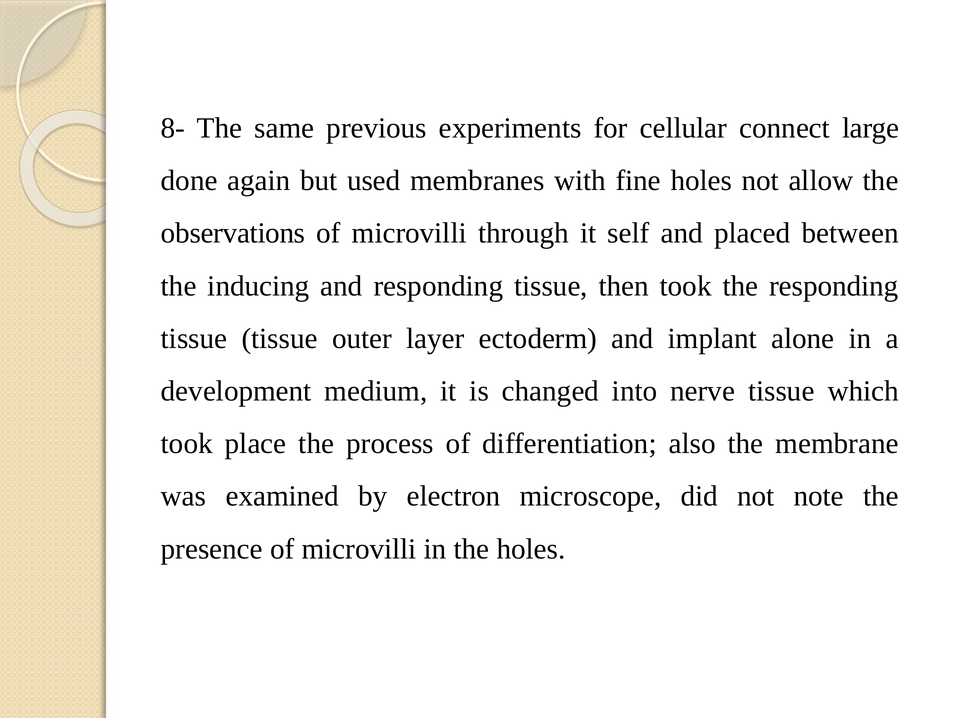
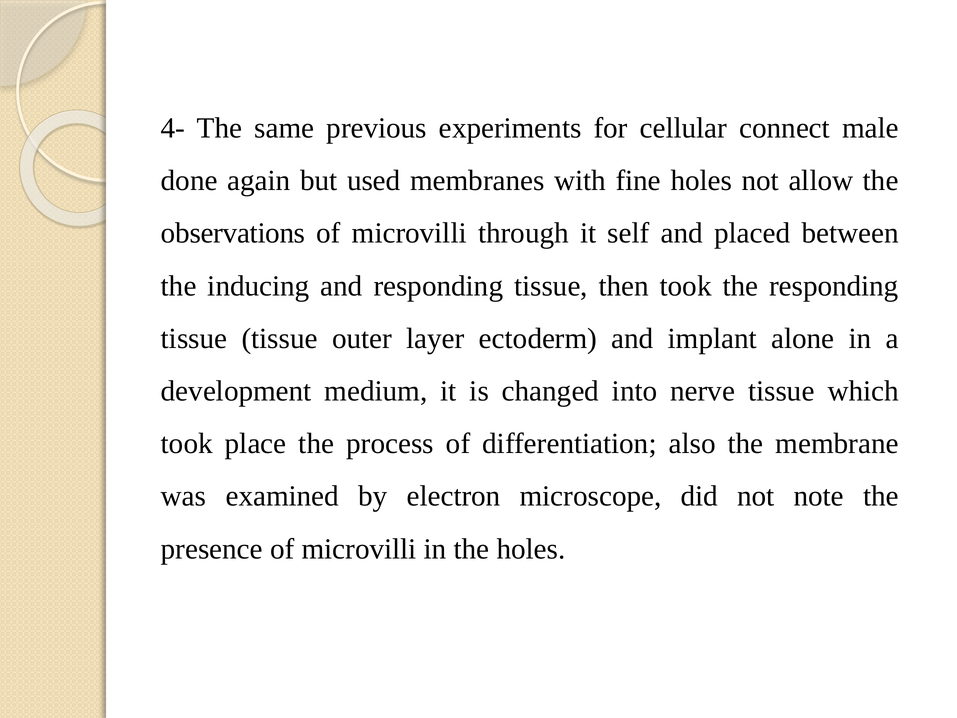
8-: 8- -> 4-
large: large -> male
